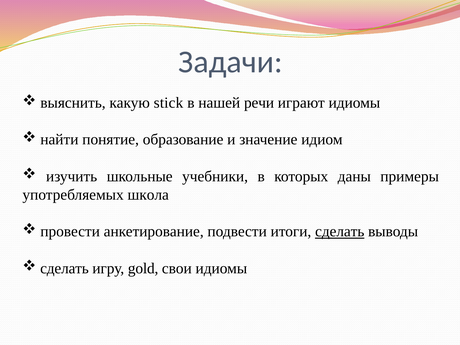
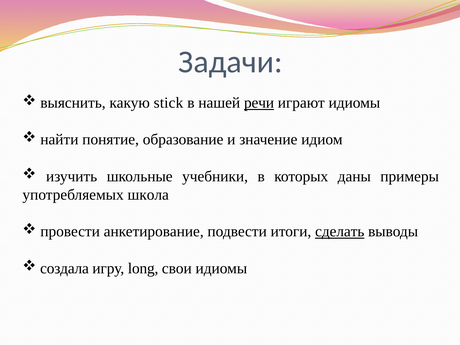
речи underline: none -> present
сделать at (64, 268): сделать -> создала
gold: gold -> long
